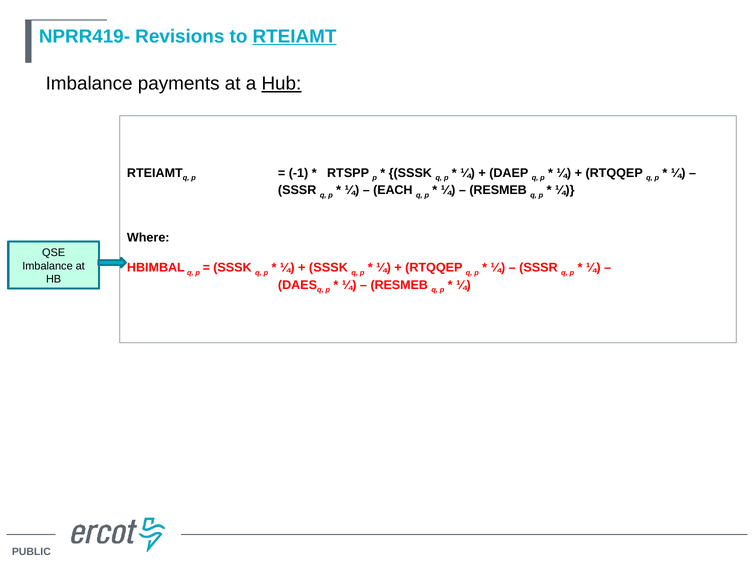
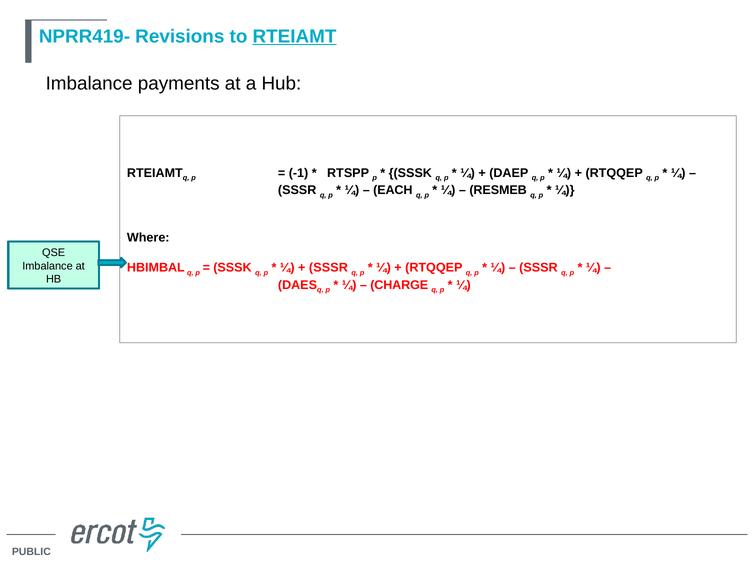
Hub underline: present -> none
SSSK at (328, 268): SSSK -> SSSR
RESMEB at (399, 285): RESMEB -> CHARGE
